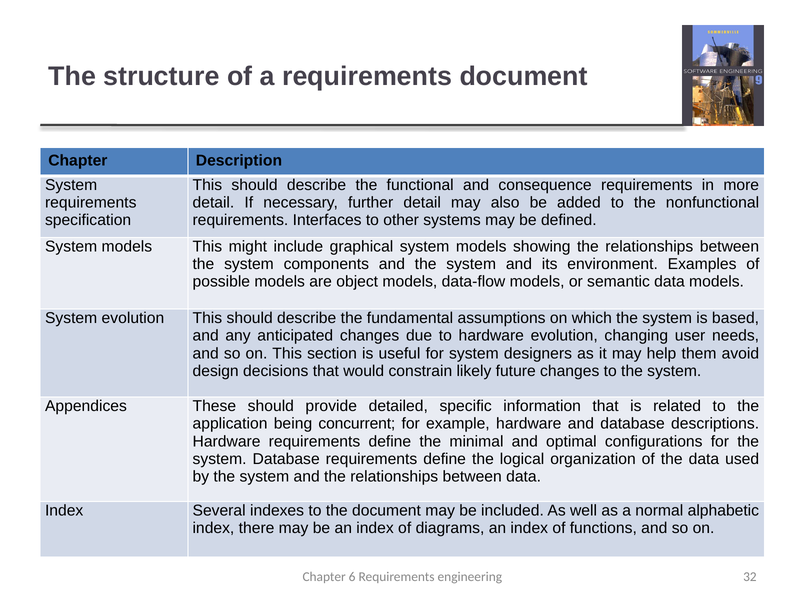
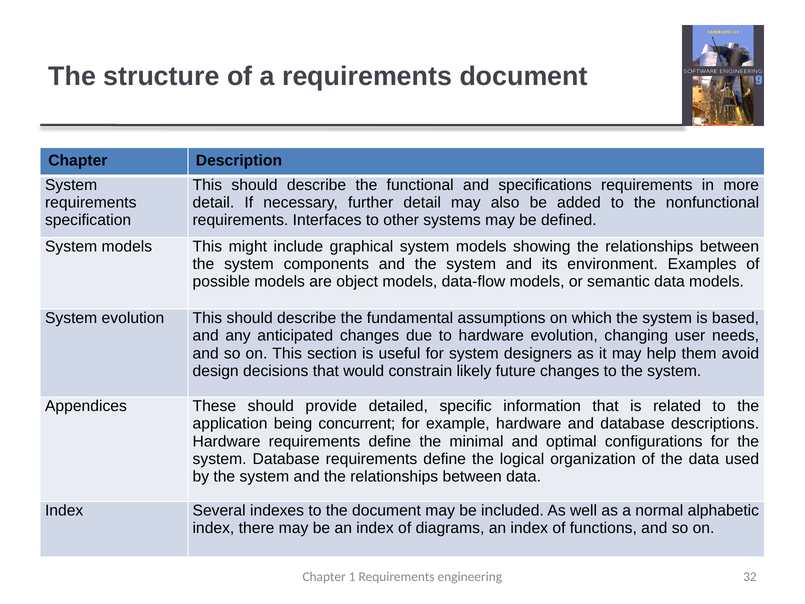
consequence: consequence -> specifications
6: 6 -> 1
